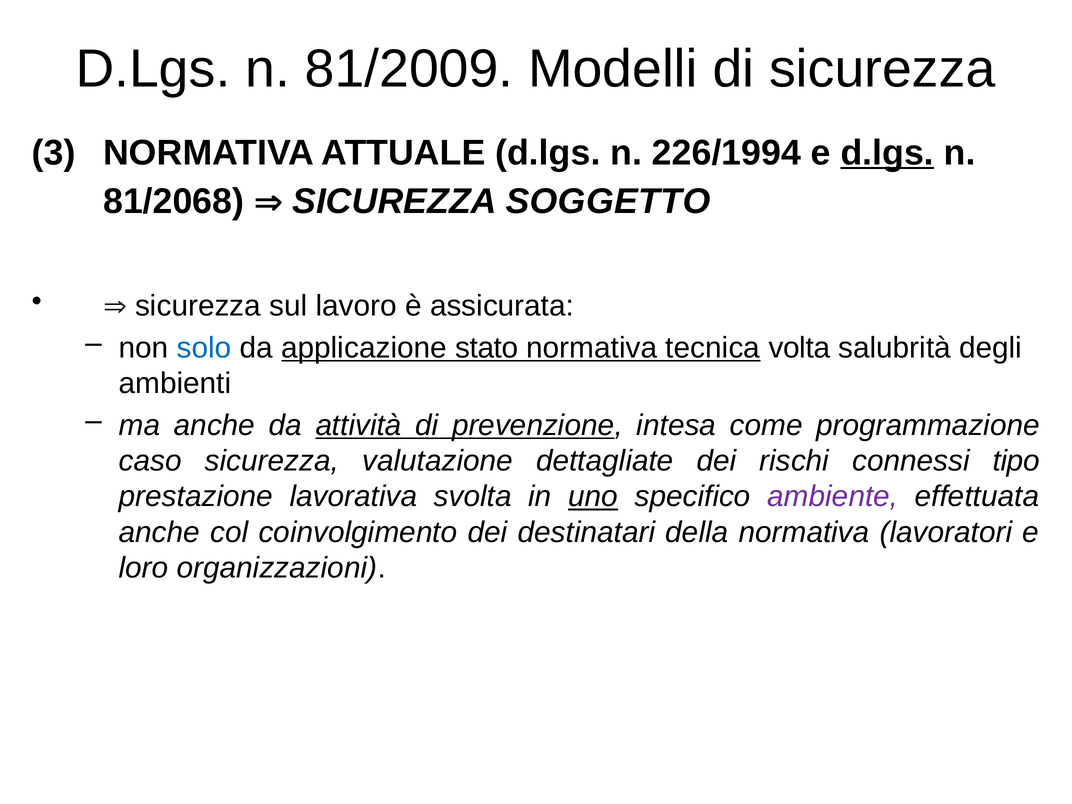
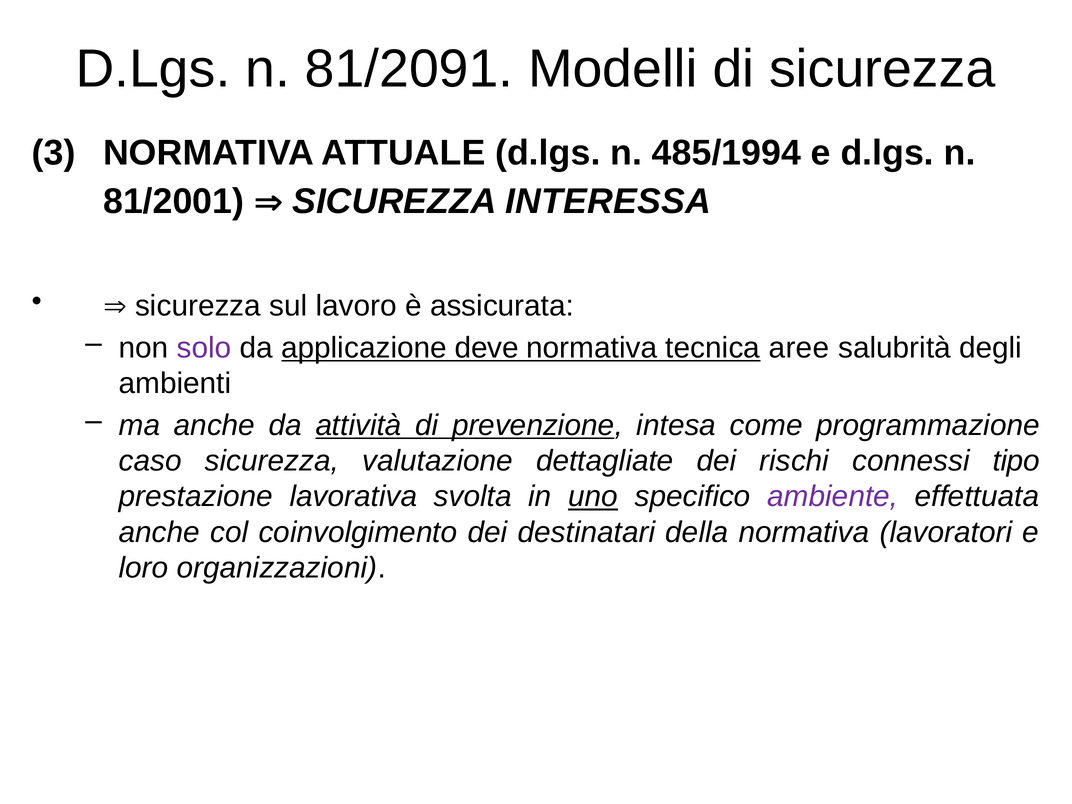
81/2009: 81/2009 -> 81/2091
226/1994: 226/1994 -> 485/1994
d.lgs at (887, 153) underline: present -> none
81/2068: 81/2068 -> 81/2001
SOGGETTO: SOGGETTO -> INTERESSA
solo colour: blue -> purple
stato: stato -> deve
volta: volta -> aree
